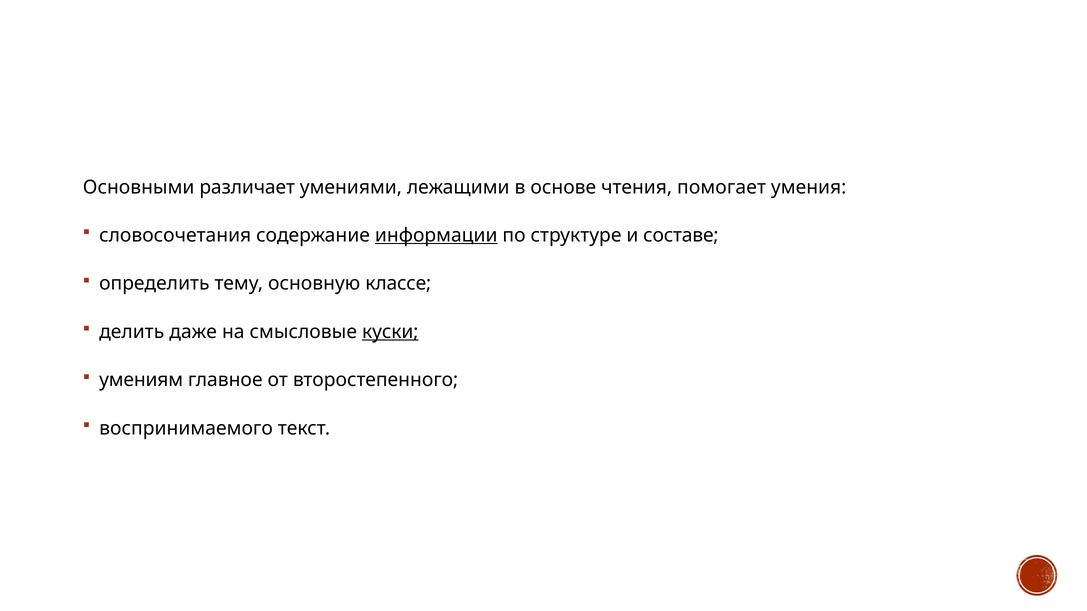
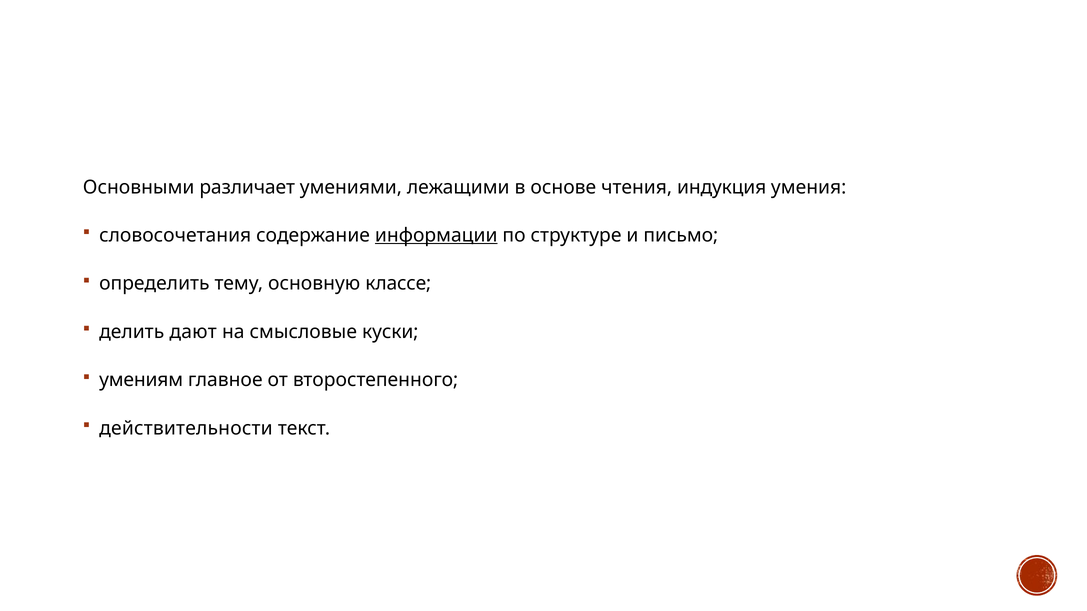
помогает: помогает -> индукция
составе: составе -> письмо
даже: даже -> дают
куски underline: present -> none
воспринимаемого: воспринимаемого -> действительности
